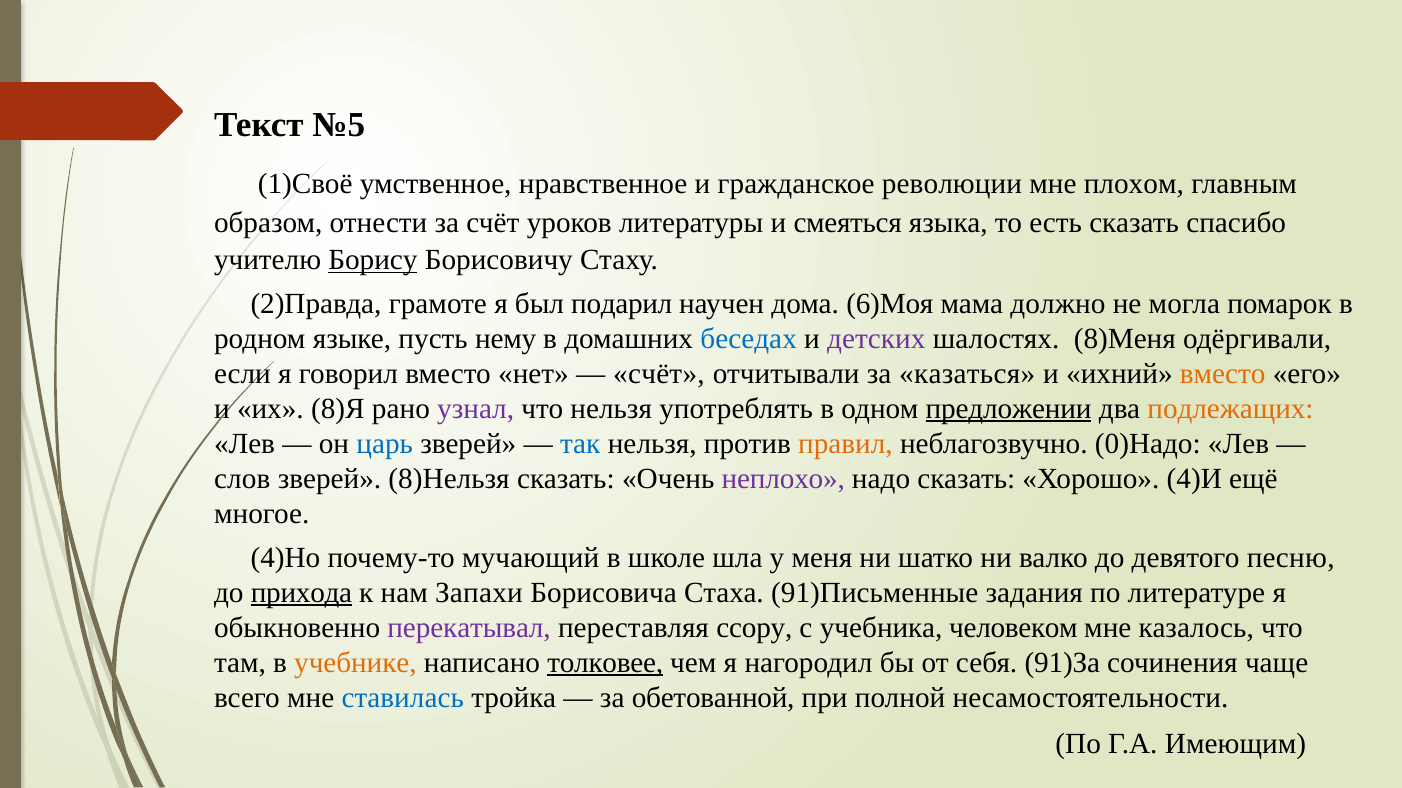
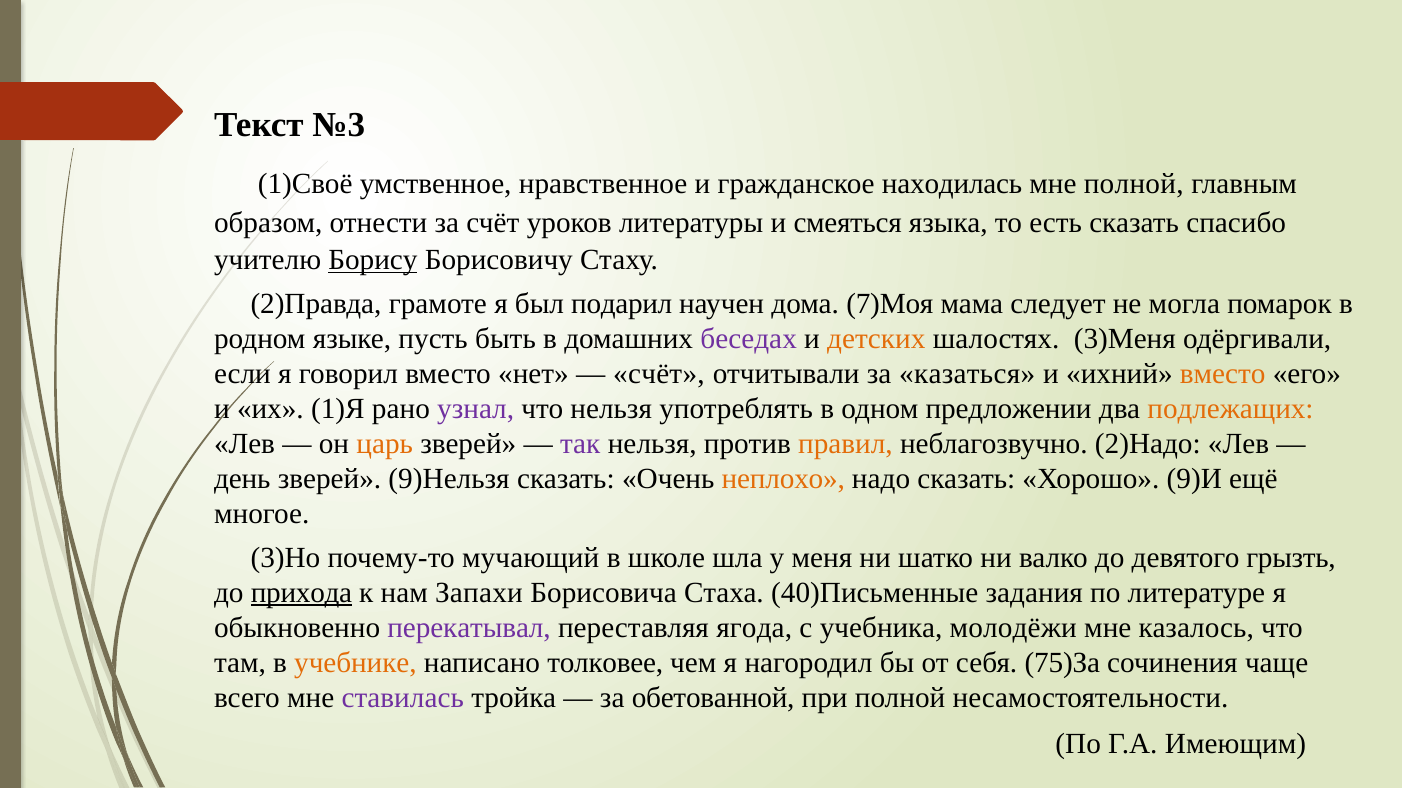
№5: №5 -> №3
революции: революции -> находилась
мне плохом: плохом -> полной
6)Моя: 6)Моя -> 7)Моя
должно: должно -> следует
нему: нему -> быть
беседах colour: blue -> purple
детских colour: purple -> orange
8)Меня: 8)Меня -> 3)Меня
8)Я: 8)Я -> 1)Я
предложении underline: present -> none
царь colour: blue -> orange
так colour: blue -> purple
0)Надо: 0)Надо -> 2)Надо
слов: слов -> день
8)Нельзя: 8)Нельзя -> 9)Нельзя
неплохо colour: purple -> orange
4)И: 4)И -> 9)И
4)Но: 4)Но -> 3)Но
песню: песню -> грызть
91)Письменные: 91)Письменные -> 40)Письменные
ссору: ссору -> ягода
человеком: человеком -> молодёжи
толковее underline: present -> none
91)За: 91)За -> 75)За
ставилась colour: blue -> purple
